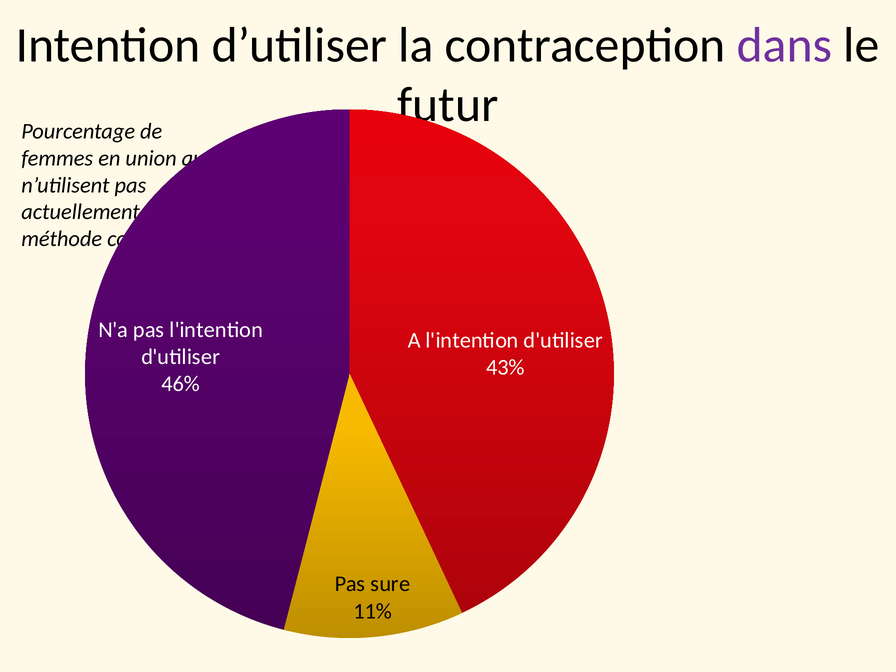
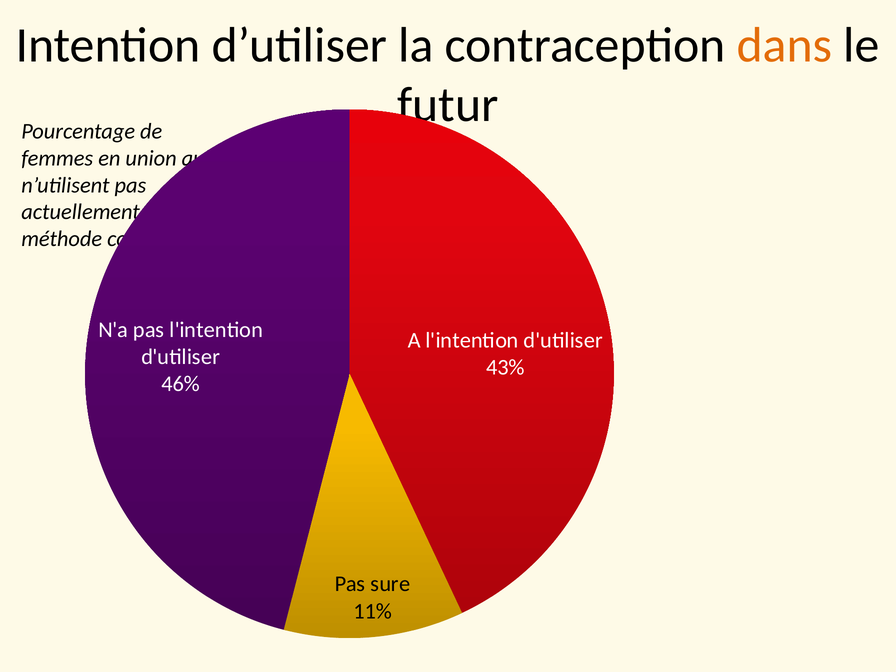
dans colour: purple -> orange
